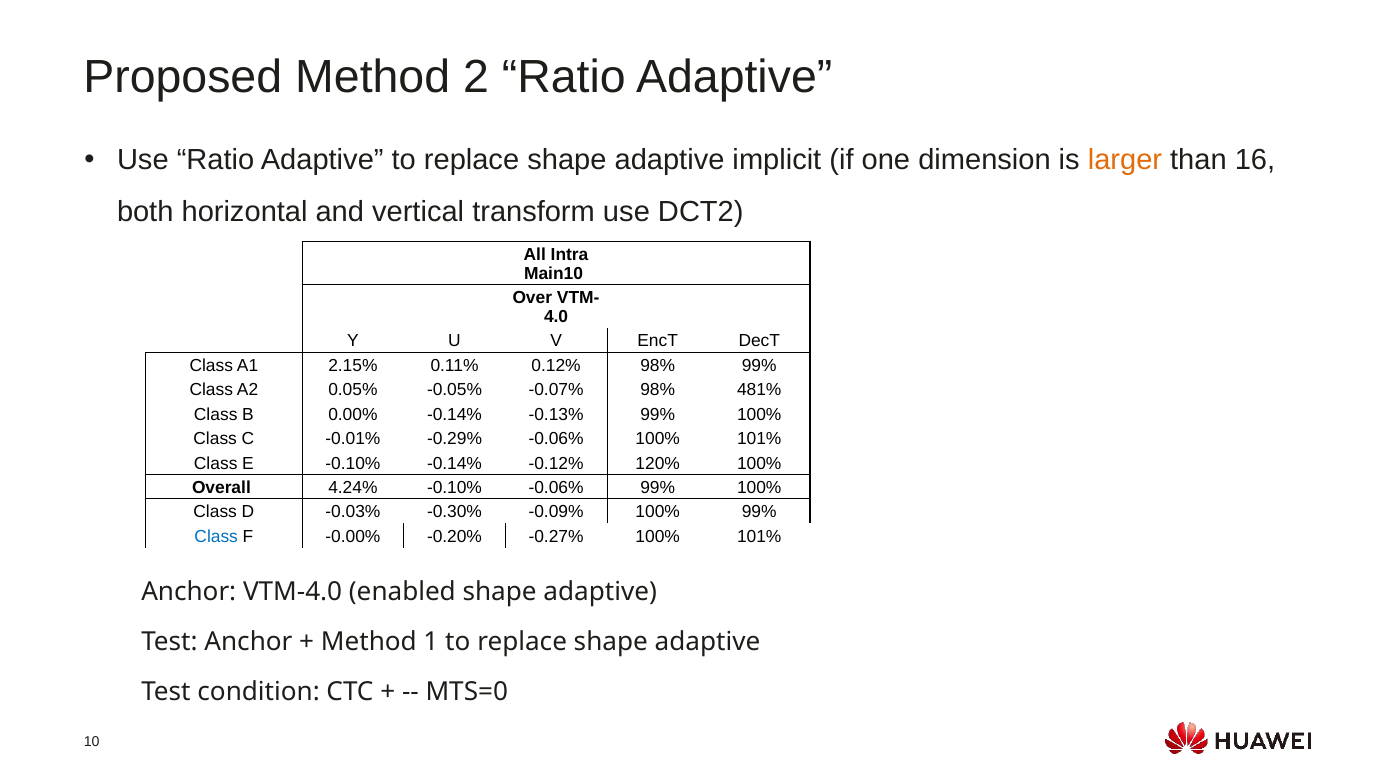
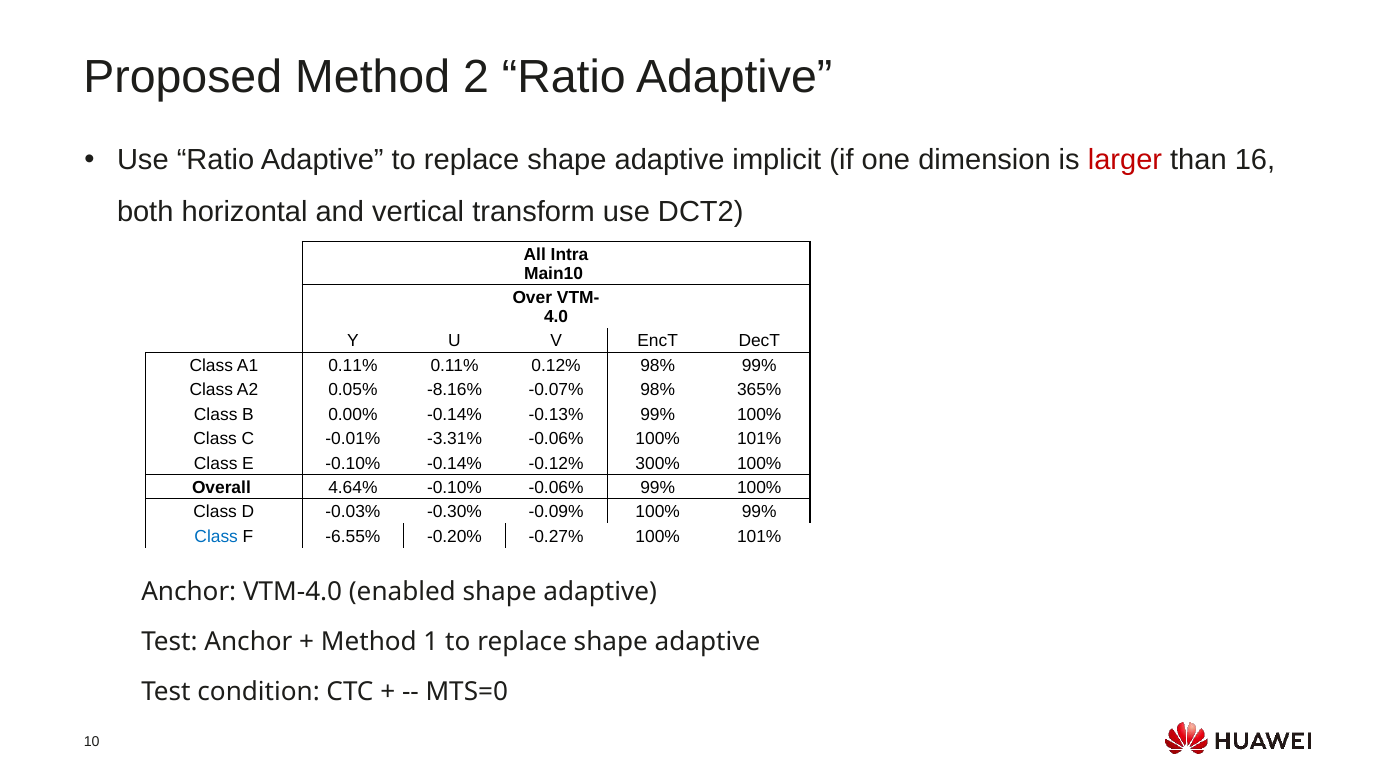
larger colour: orange -> red
A1 2.15%: 2.15% -> 0.11%
-0.05%: -0.05% -> -8.16%
481%: 481% -> 365%
-0.29%: -0.29% -> -3.31%
120%: 120% -> 300%
4.24%: 4.24% -> 4.64%
-0.00%: -0.00% -> -6.55%
